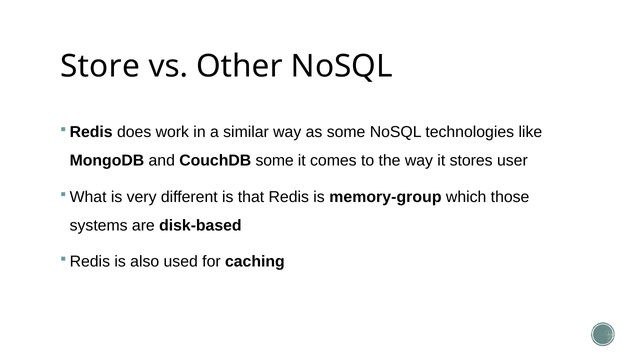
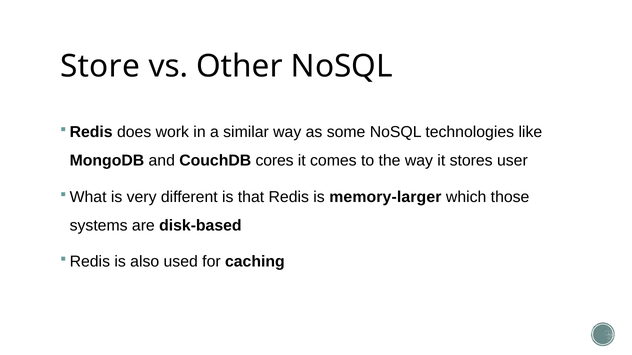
CouchDB some: some -> cores
memory-group: memory-group -> memory-larger
